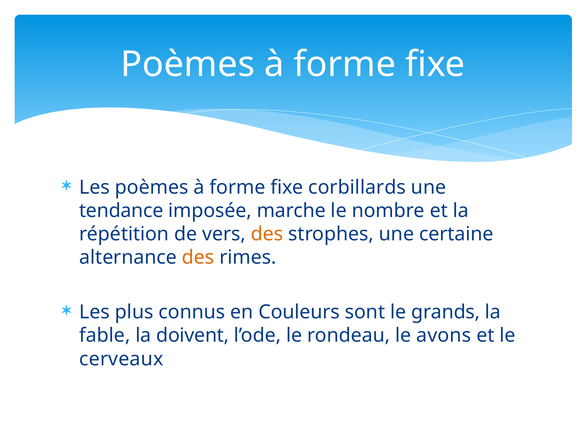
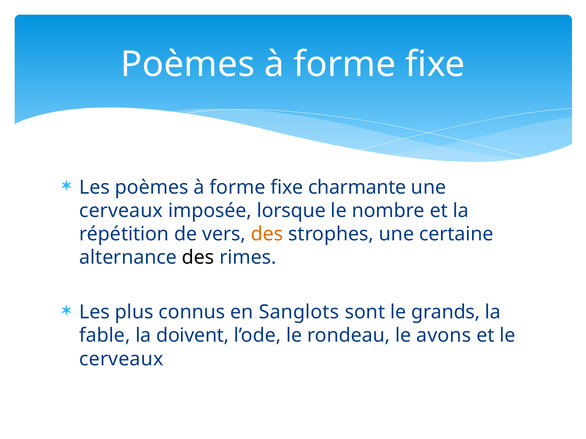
corbillards: corbillards -> charmante
tendance at (121, 211): tendance -> cerveaux
marche: marche -> lorsque
des at (198, 258) colour: orange -> black
Couleurs: Couleurs -> Sanglots
